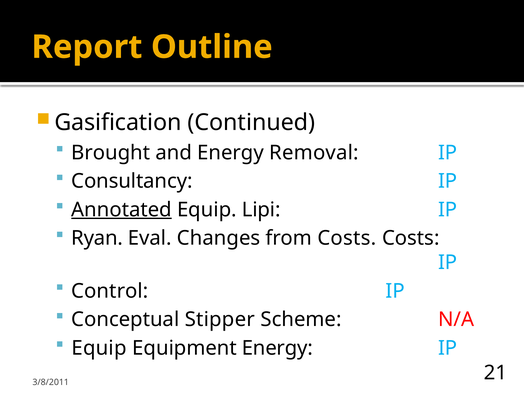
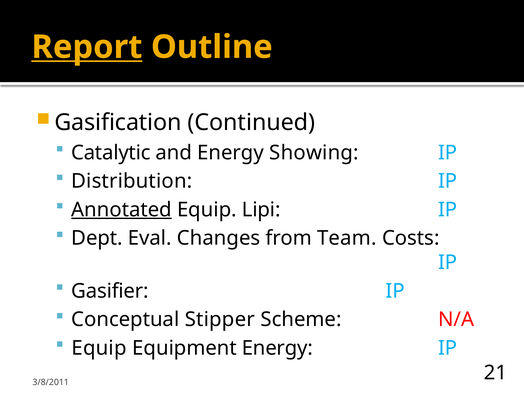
Report underline: none -> present
Brought: Brought -> Catalytic
Removal: Removal -> Showing
Consultancy: Consultancy -> Distribution
Ryan: Ryan -> Dept
from Costs: Costs -> Team
Control: Control -> Gasifier
